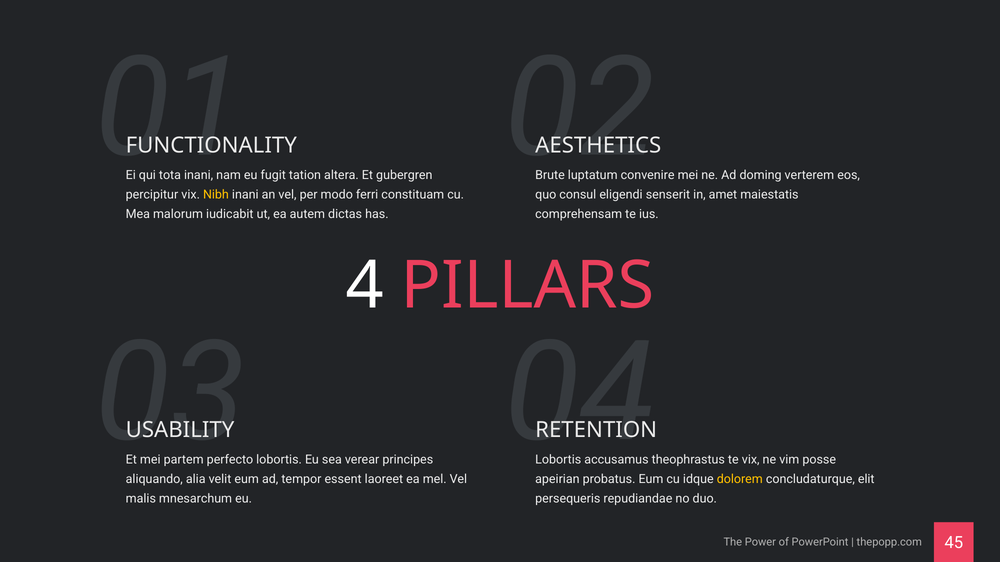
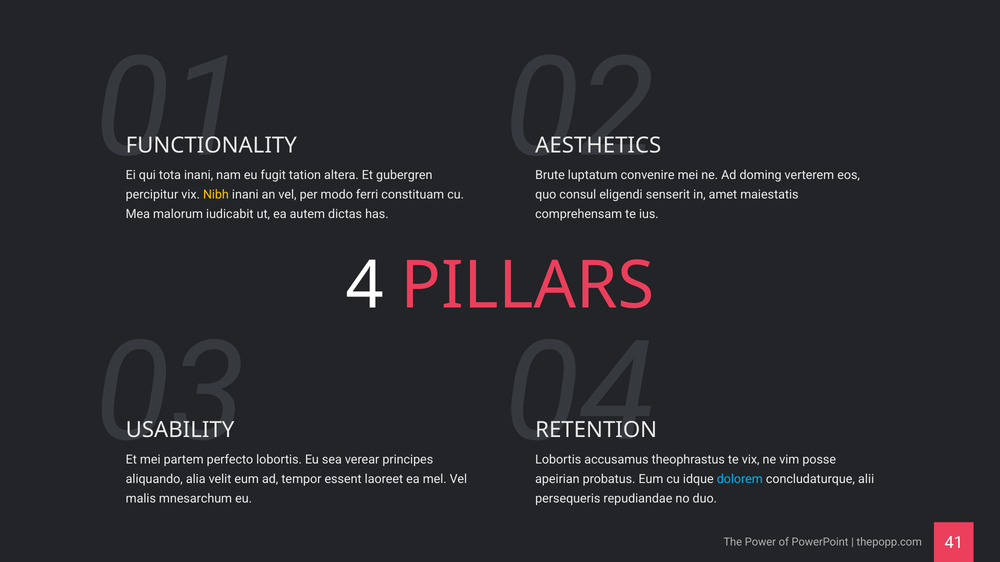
dolorem colour: yellow -> light blue
elit: elit -> alii
45: 45 -> 41
